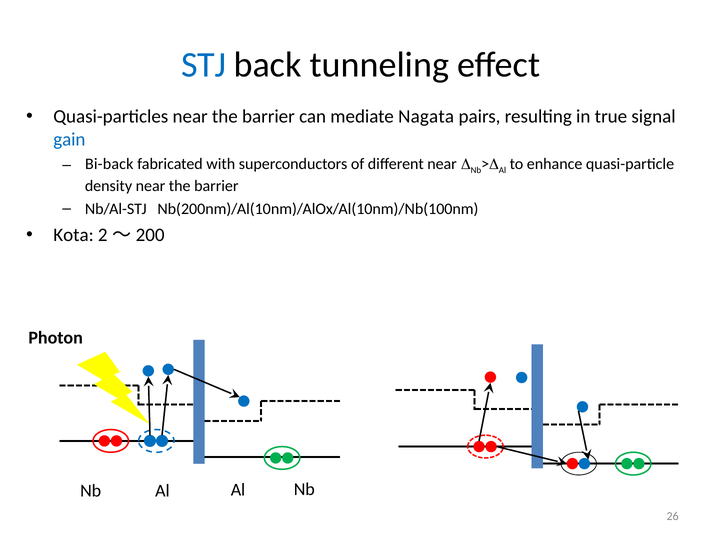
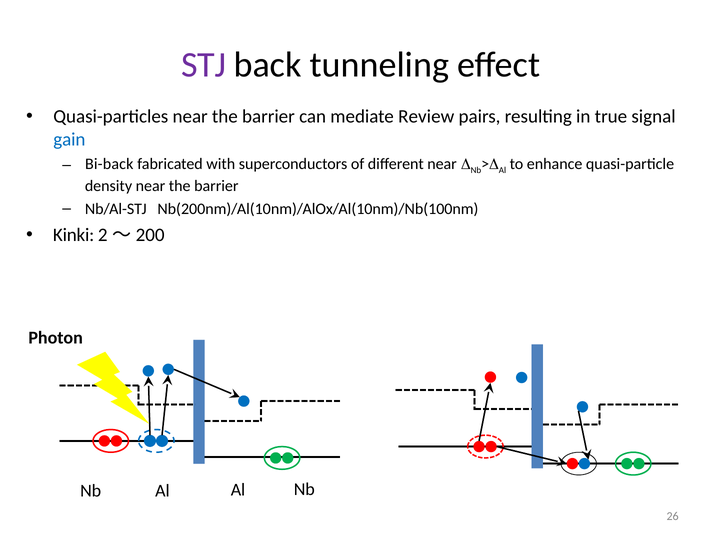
STJ colour: blue -> purple
Nagata: Nagata -> Review
Kota: Kota -> Kinki
